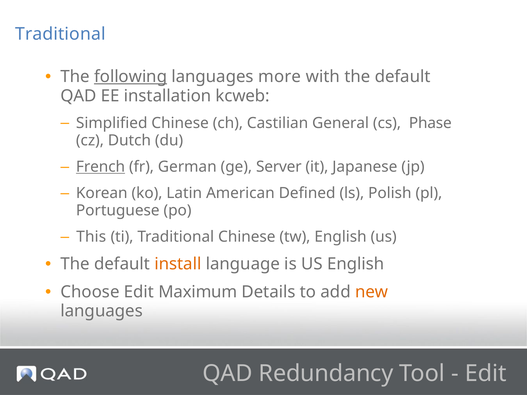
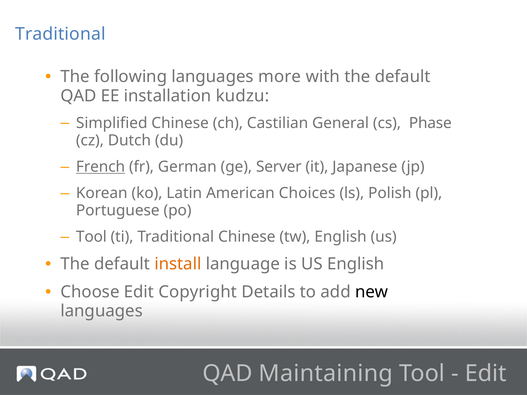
following underline: present -> none
kcweb: kcweb -> kudzu
Defined: Defined -> Choices
This at (91, 237): This -> Tool
Maximum: Maximum -> Copyright
new colour: orange -> black
Redundancy: Redundancy -> Maintaining
